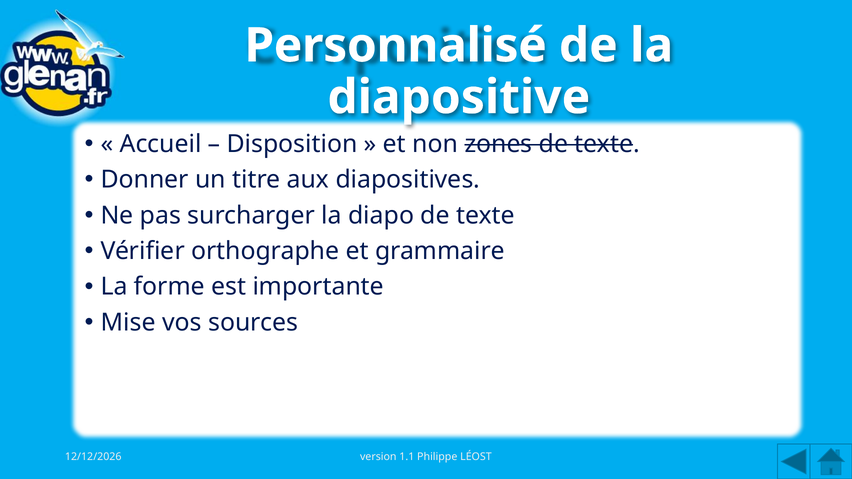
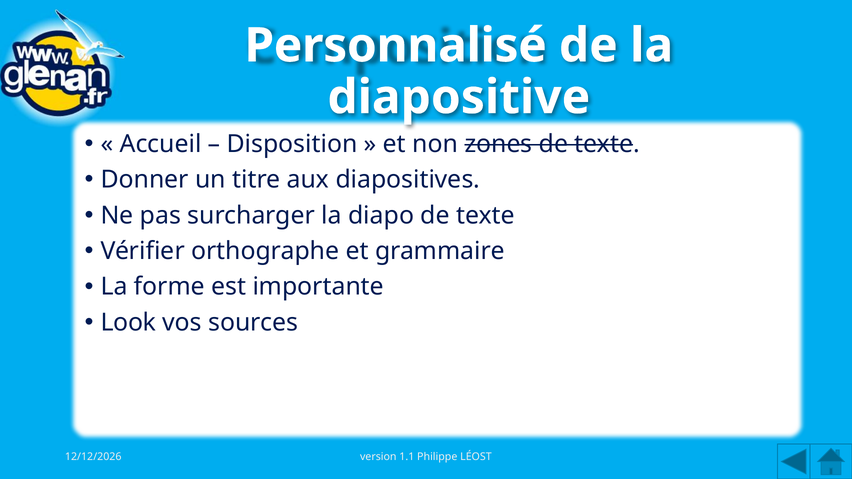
Mise: Mise -> Look
